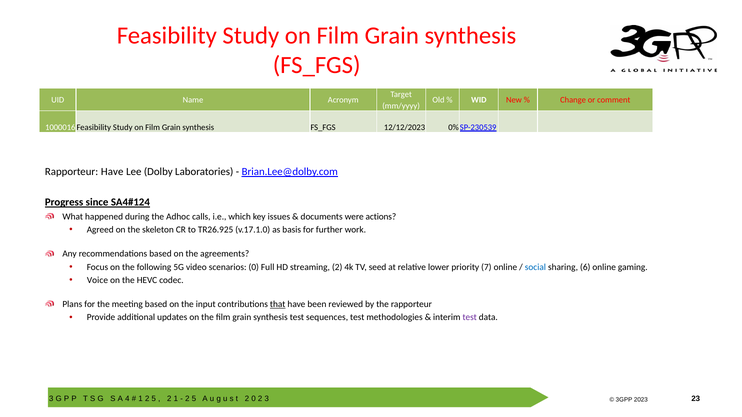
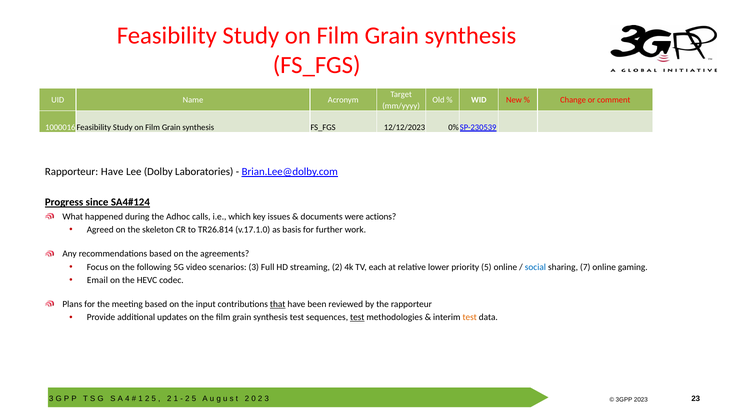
TR26.925: TR26.925 -> TR26.814
scenarios 0: 0 -> 3
seed: seed -> each
priority 7: 7 -> 5
6: 6 -> 7
Voice: Voice -> Email
test at (357, 318) underline: none -> present
test at (470, 318) colour: purple -> orange
